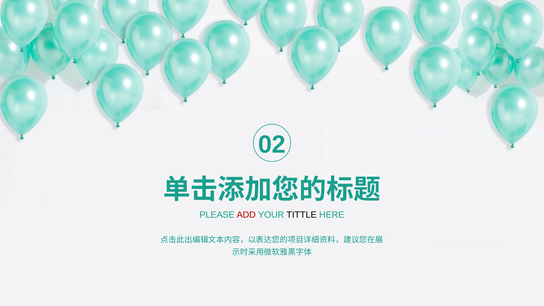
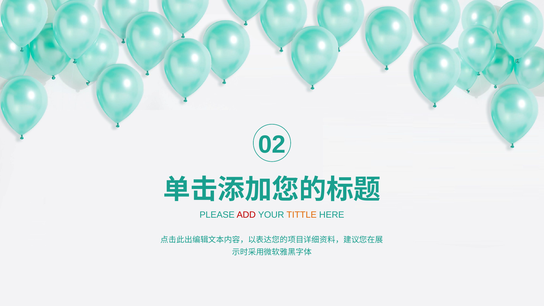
TITTLE colour: black -> orange
